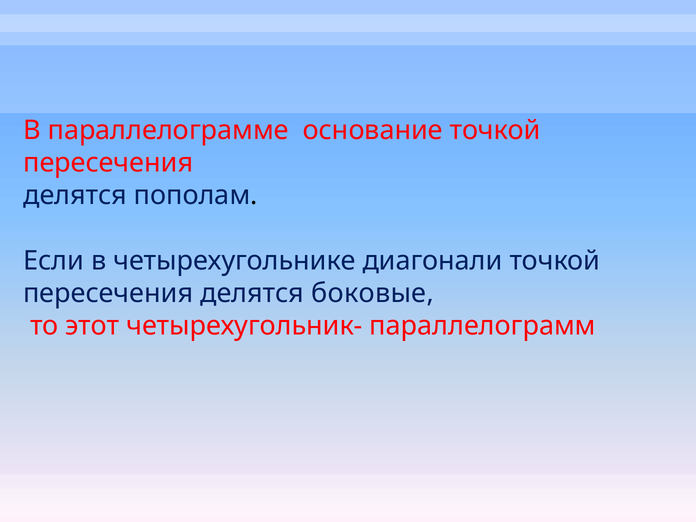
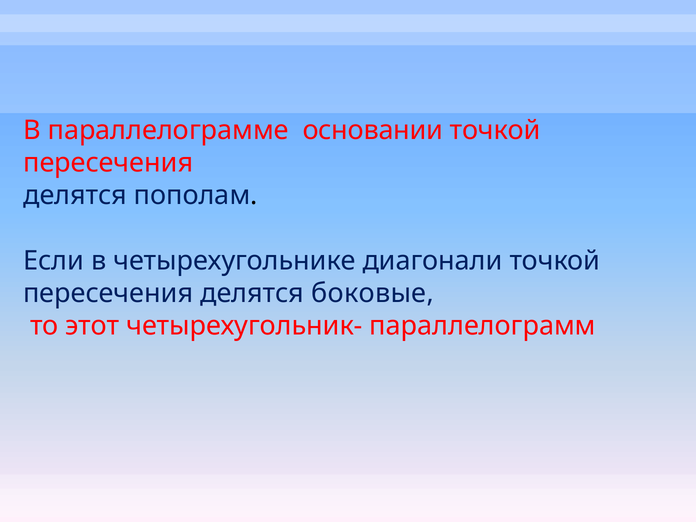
основание: основание -> основании
